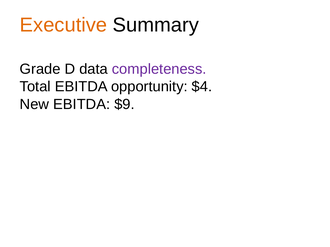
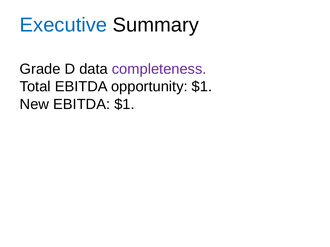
Executive colour: orange -> blue
opportunity $4: $4 -> $1
EBITDA $9: $9 -> $1
